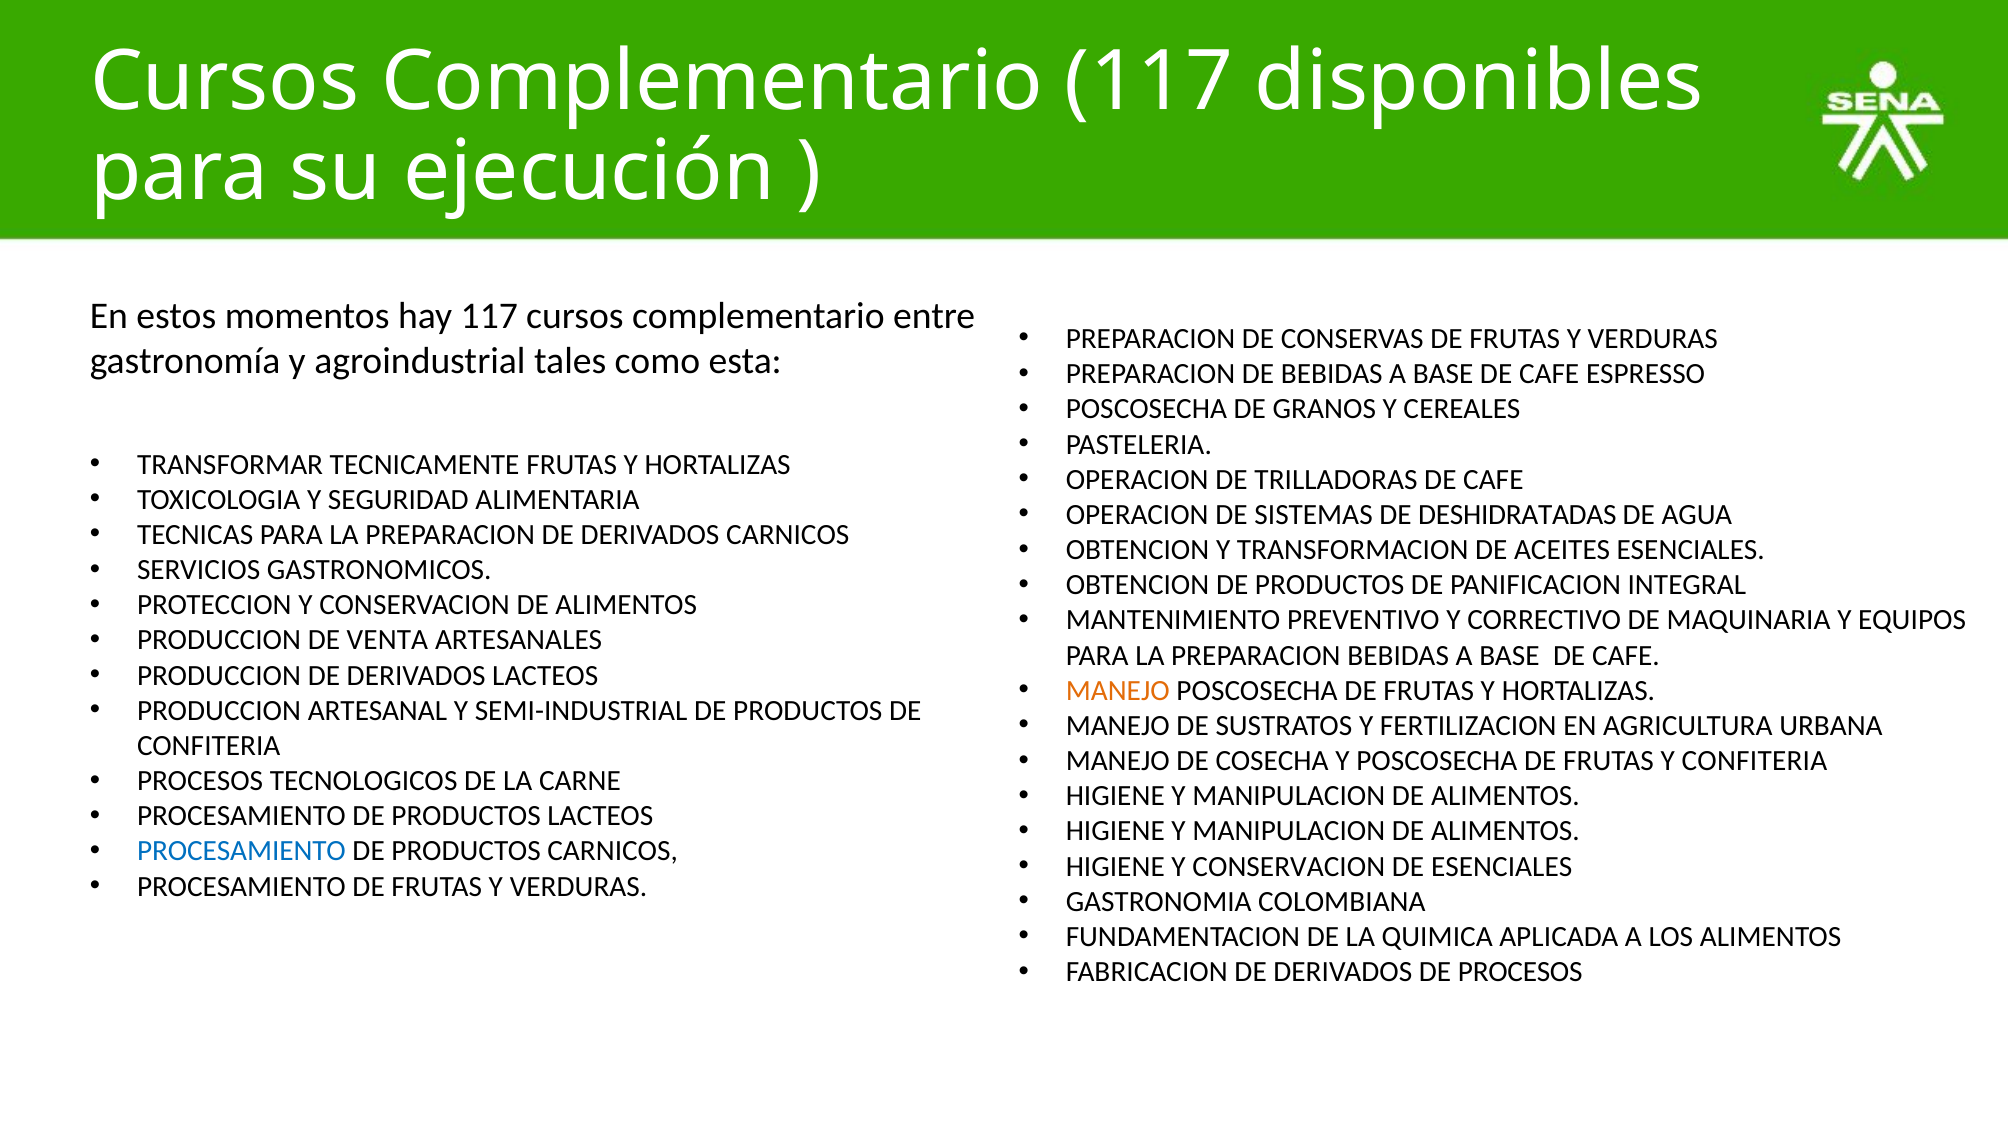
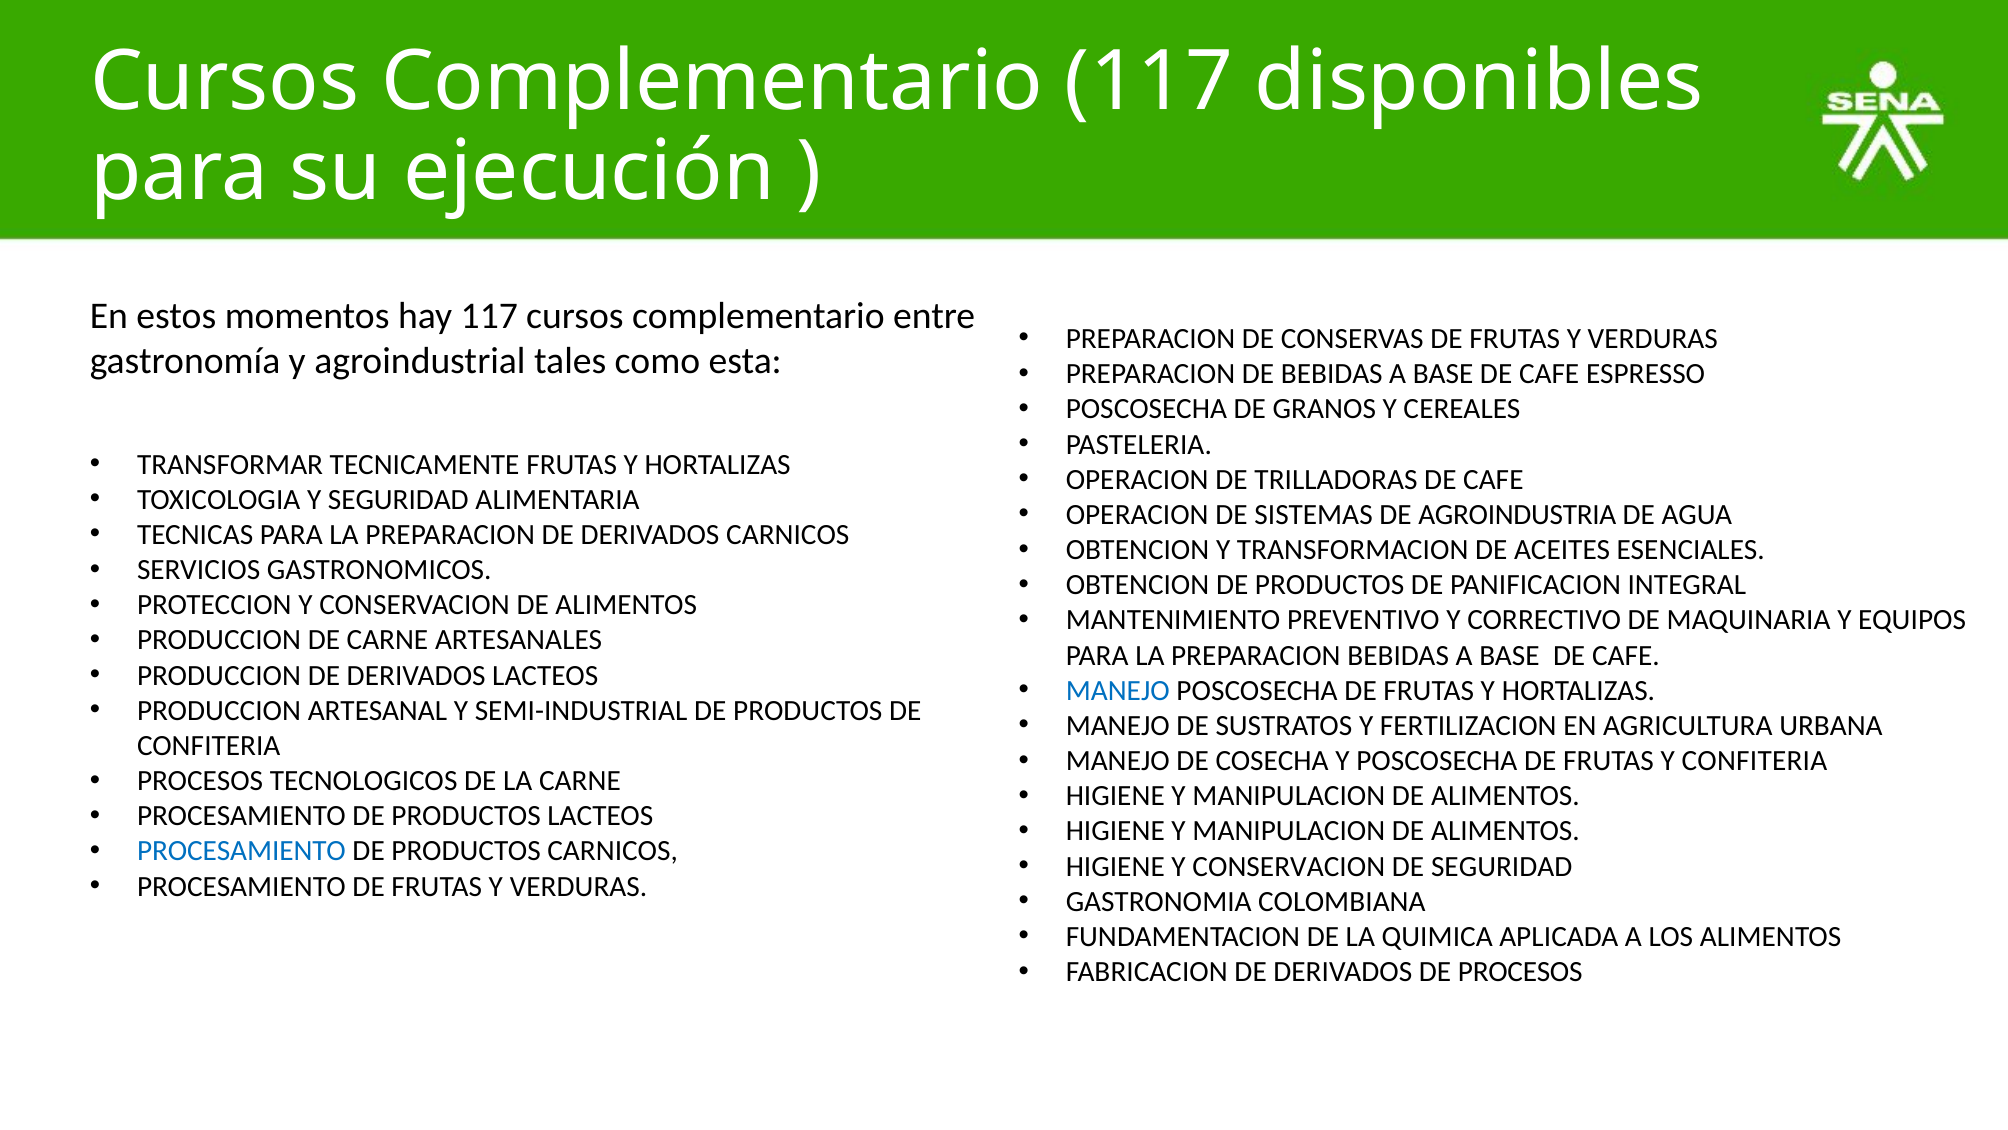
DESHIDRATADAS: DESHIDRATADAS -> AGROINDUSTRIA
DE VENTA: VENTA -> CARNE
MANEJO at (1118, 690) colour: orange -> blue
DE ESENCIALES: ESENCIALES -> SEGURIDAD
